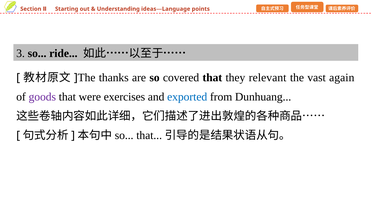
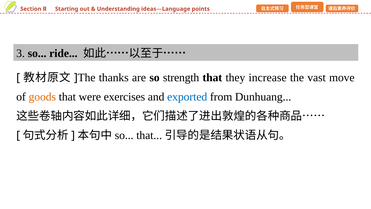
covered: covered -> strength
relevant: relevant -> increase
again: again -> move
goods colour: purple -> orange
